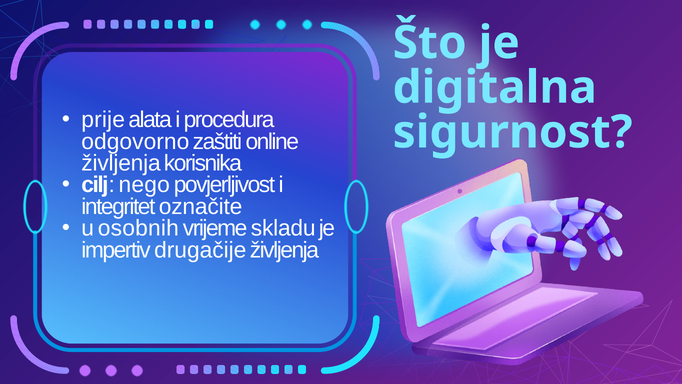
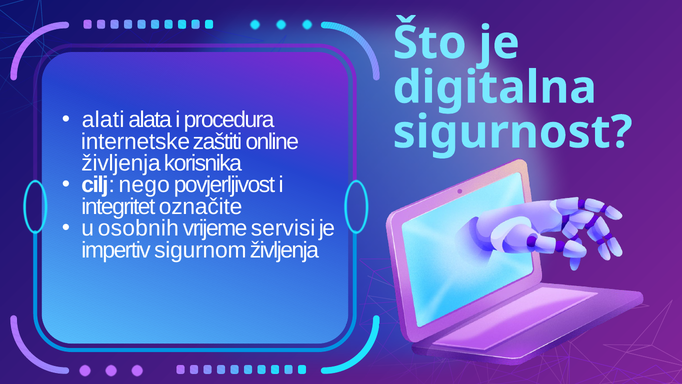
prije: prije -> alati
odgovorno: odgovorno -> internetske
skladu: skladu -> servisi
drugačije: drugačije -> sigurnom
